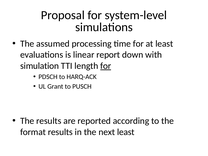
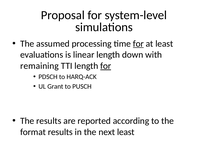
for at (138, 44) underline: none -> present
linear report: report -> length
simulation: simulation -> remaining
